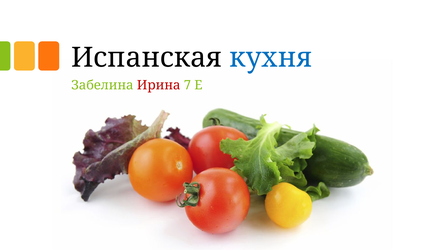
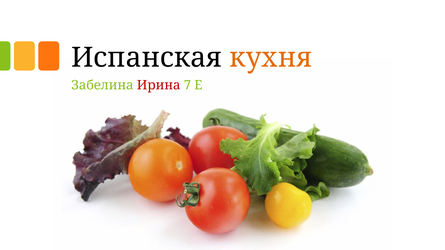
кухня colour: blue -> orange
